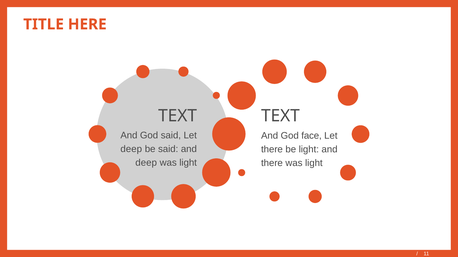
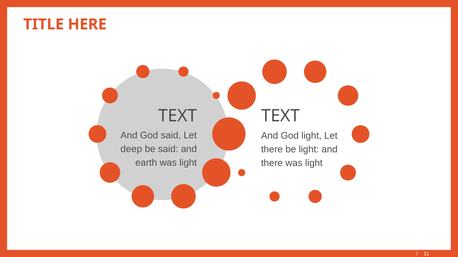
God face: face -> light
deep at (146, 163): deep -> earth
